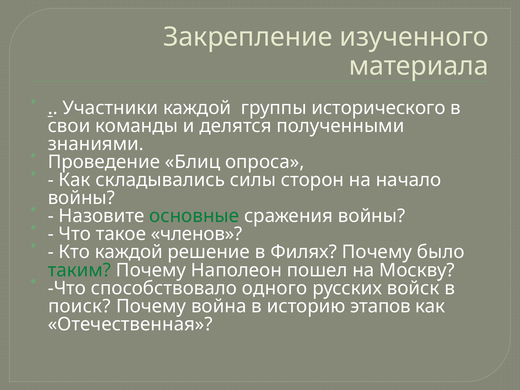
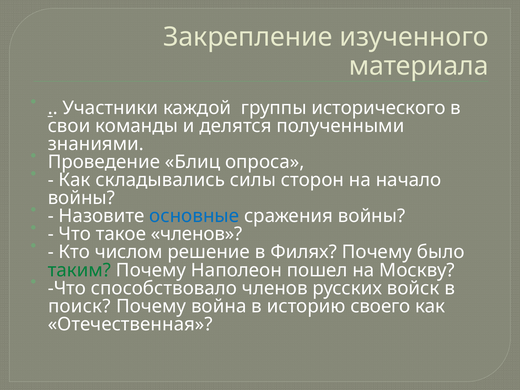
основные colour: green -> blue
Кто каждой: каждой -> числом
способствовало одного: одного -> членов
этапов: этапов -> своего
